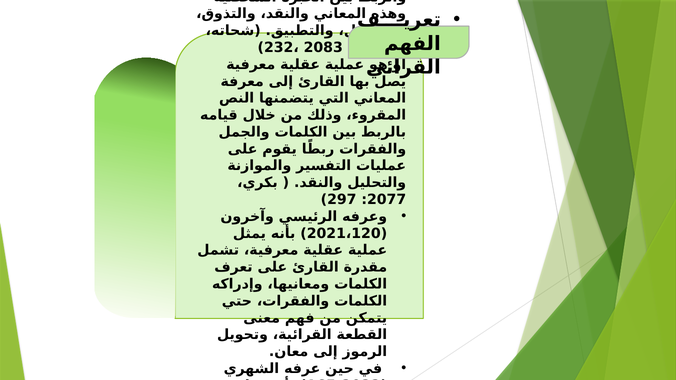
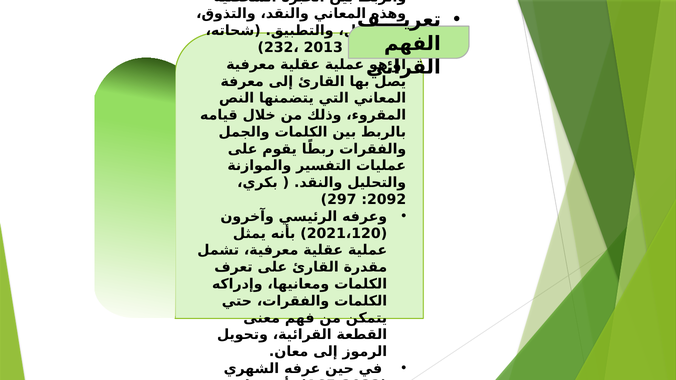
2083: 2083 -> 2013
2077: 2077 -> 2092
